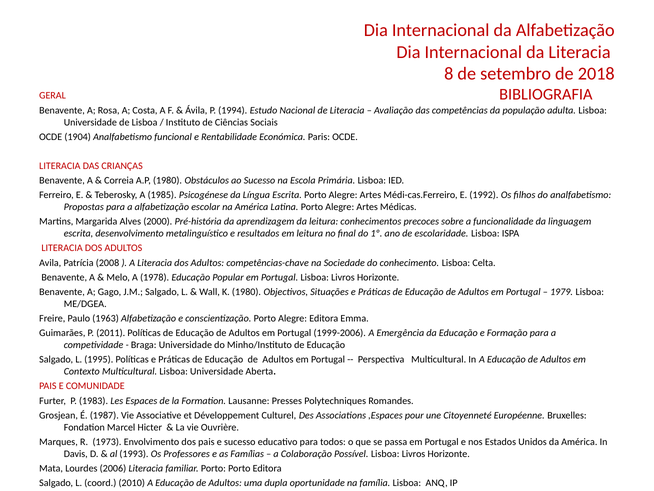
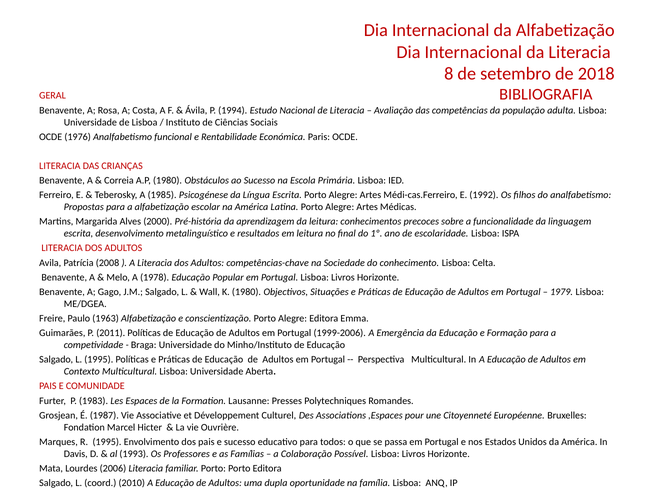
1904: 1904 -> 1976
R 1973: 1973 -> 1995
